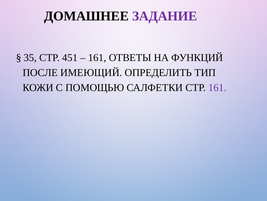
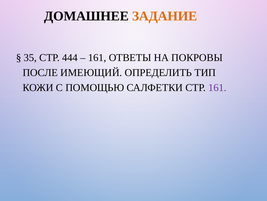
ЗАДАНИЕ colour: purple -> orange
451: 451 -> 444
ФУНКЦИЙ: ФУНКЦИЙ -> ПОКРОВЫ
